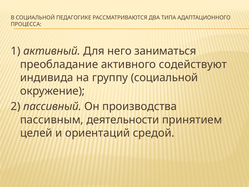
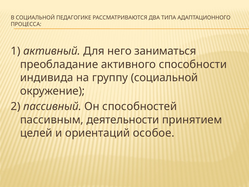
содействуют: содействуют -> способности
производства: производства -> способностей
средой: средой -> особое
